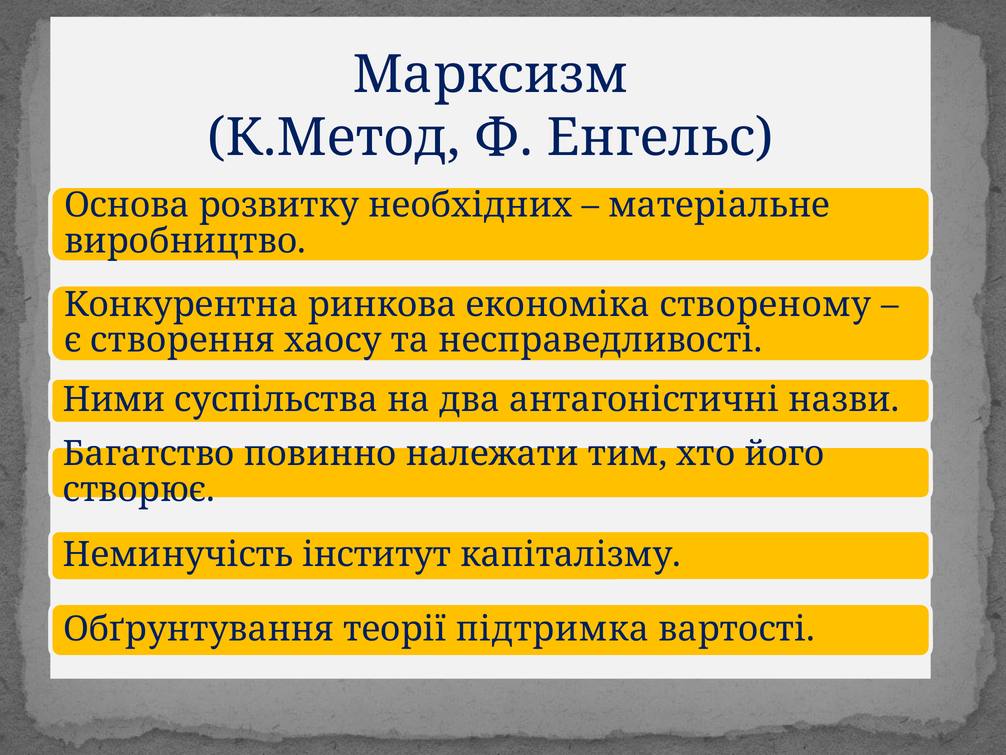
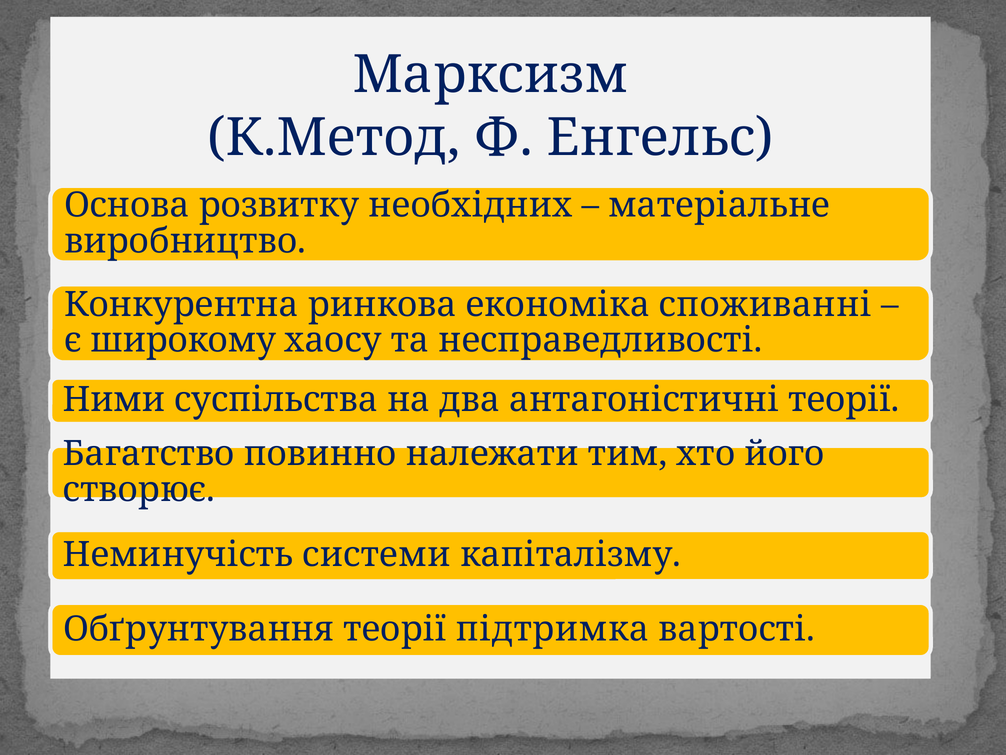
створеному: створеному -> споживанні
створення: створення -> широкому
антагоністичні назви: назви -> теорії
інститут: інститут -> системи
